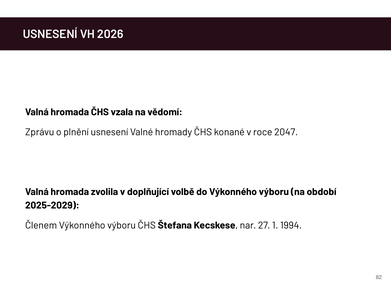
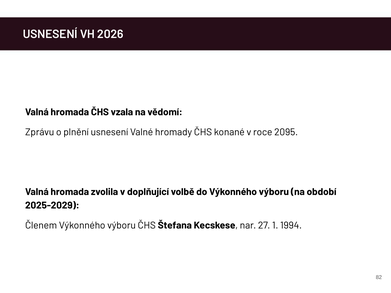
2047: 2047 -> 2095
